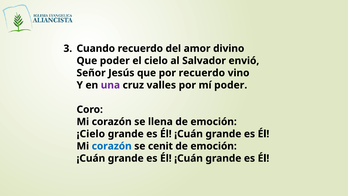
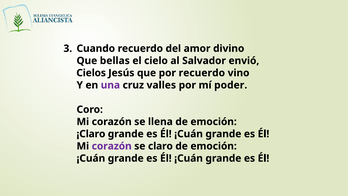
Que poder: poder -> bellas
Señor: Señor -> Cielos
¡Cielo: ¡Cielo -> ¡Claro
corazón at (112, 146) colour: blue -> purple
cenit: cenit -> claro
